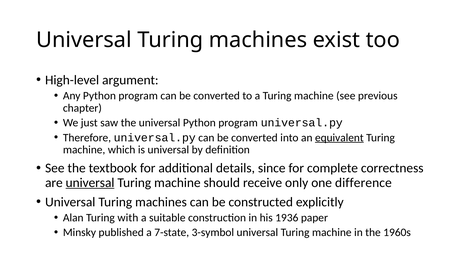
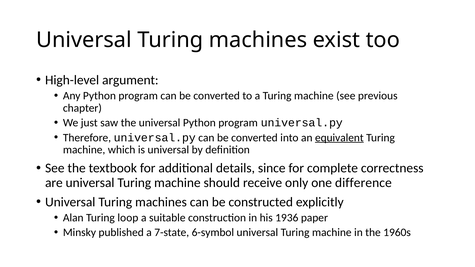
universal at (90, 183) underline: present -> none
with: with -> loop
3-symbol: 3-symbol -> 6-symbol
